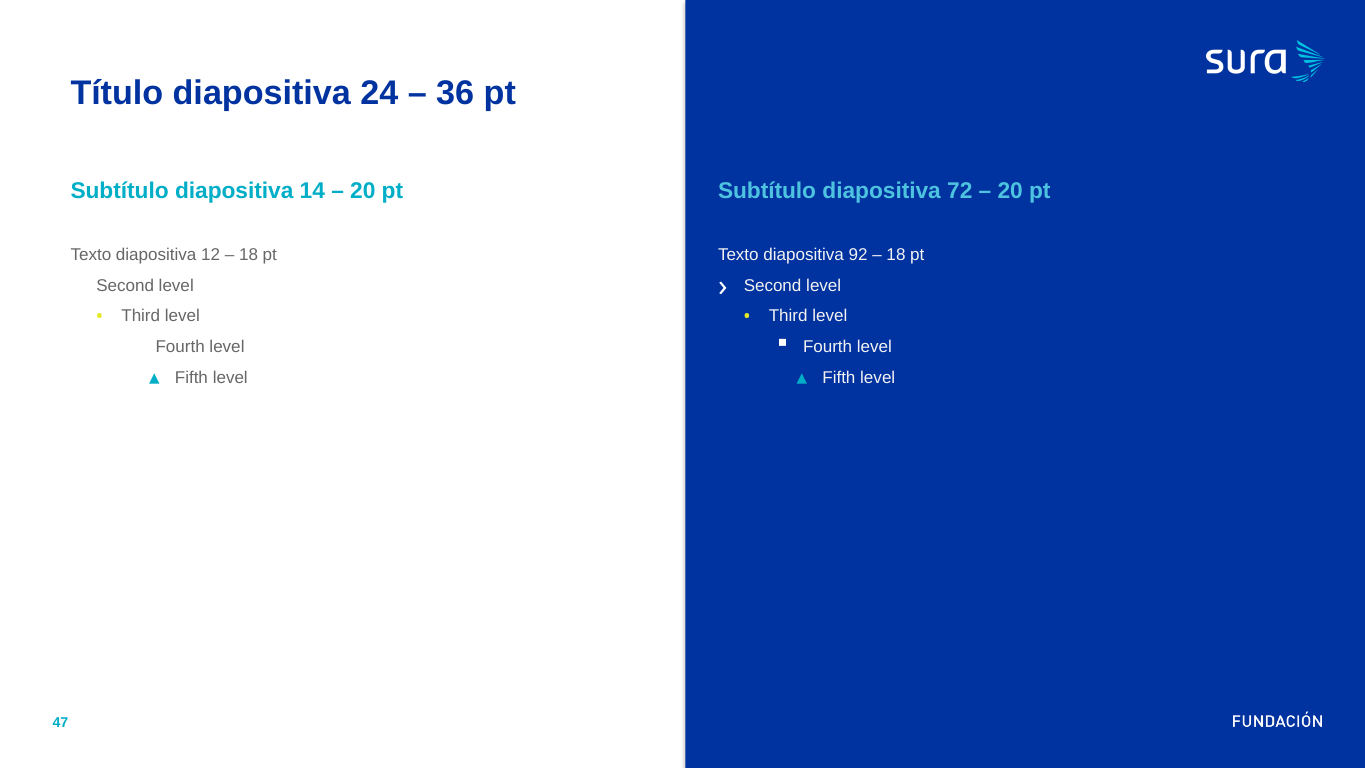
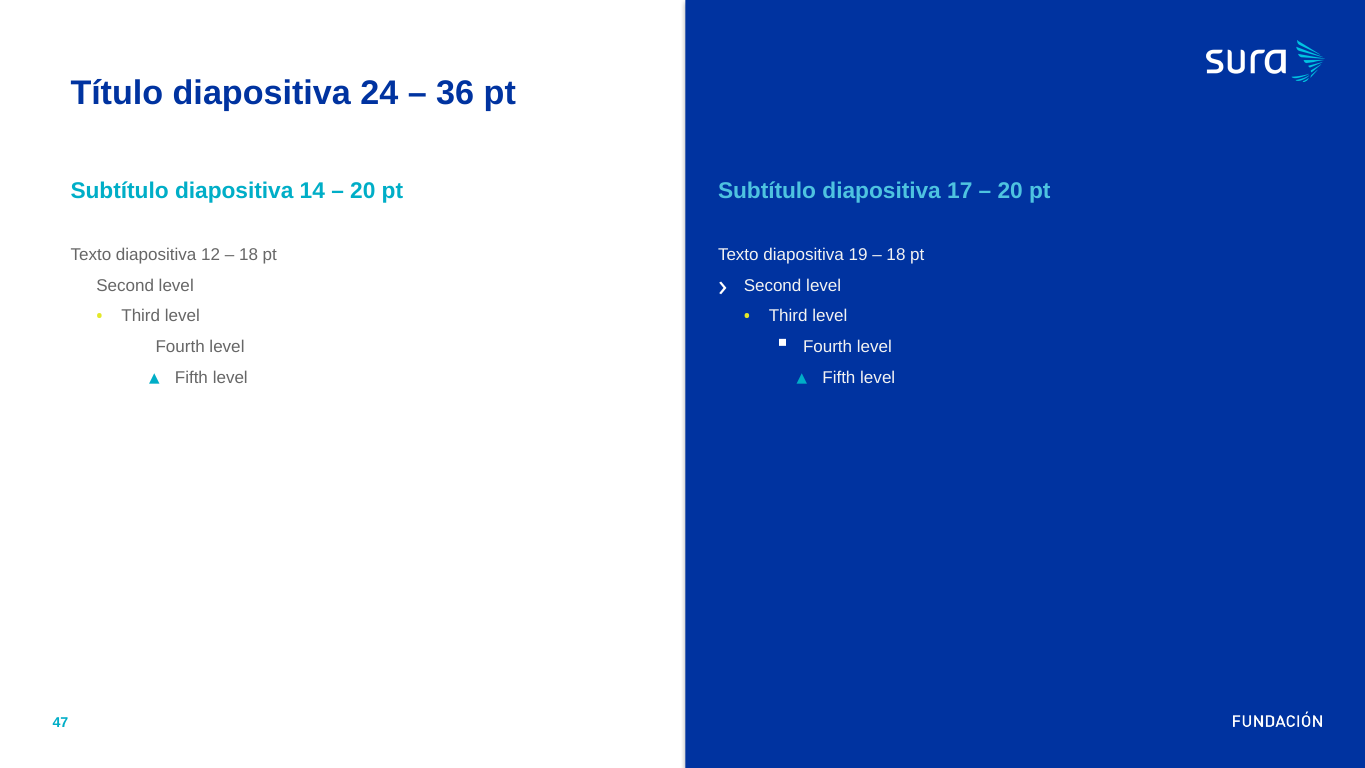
72: 72 -> 17
92: 92 -> 19
